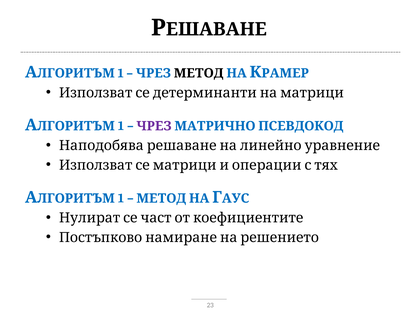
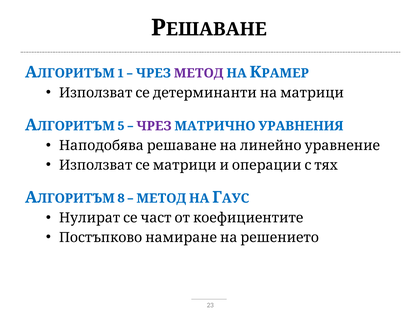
МЕТОД at (199, 73) colour: black -> purple
1 at (121, 126): 1 -> 5
ПСЕВДОКОД: ПСЕВДОКОД -> УРАВНЕНИЯ
1 at (121, 199): 1 -> 8
